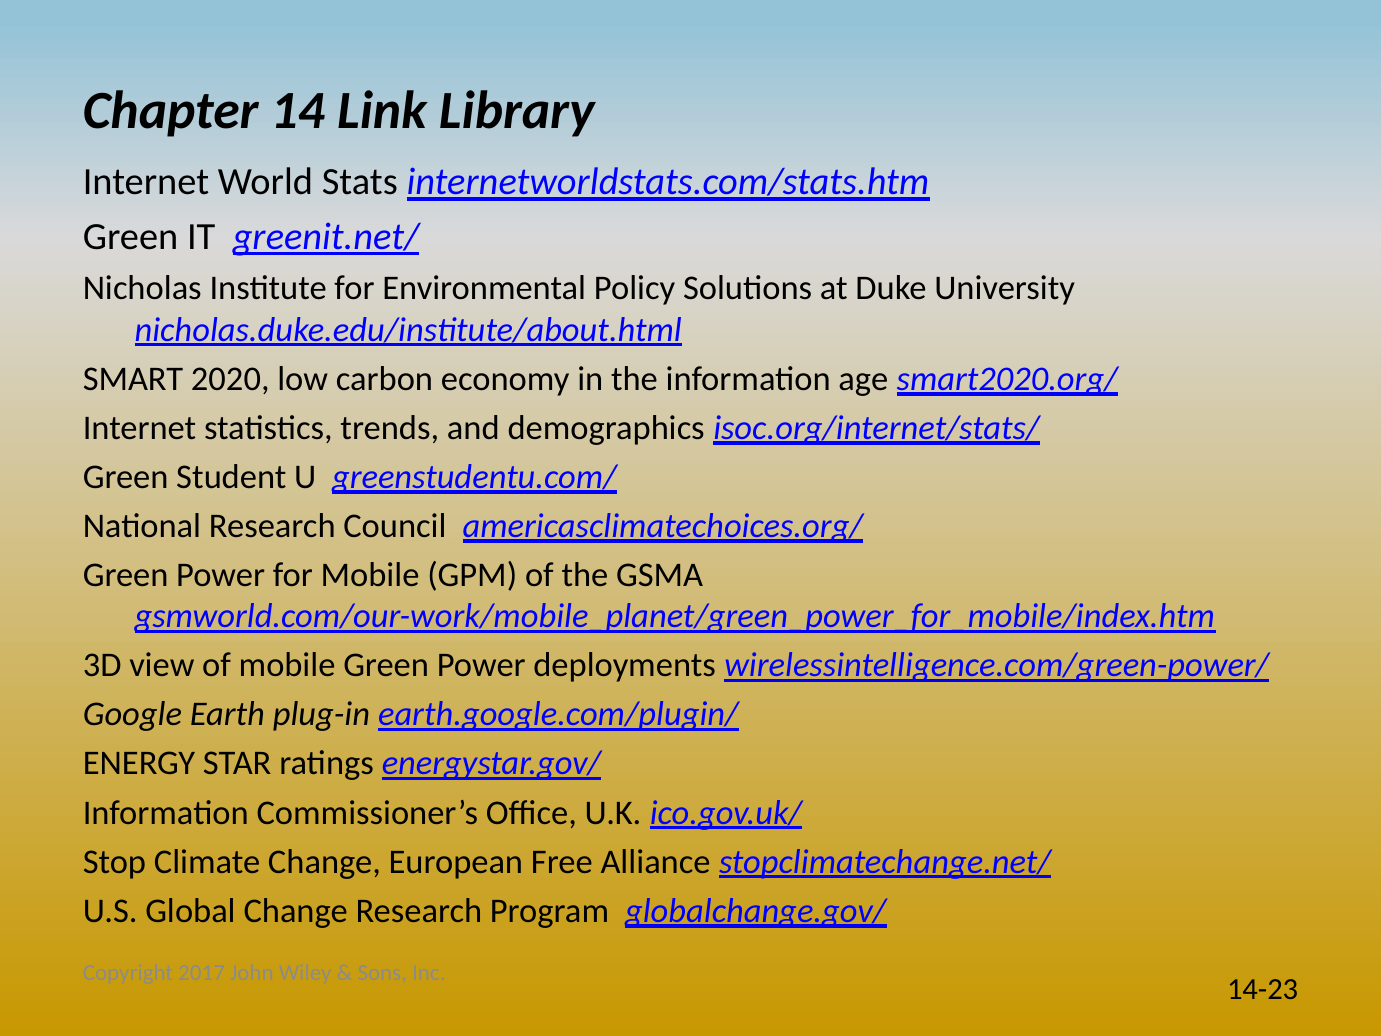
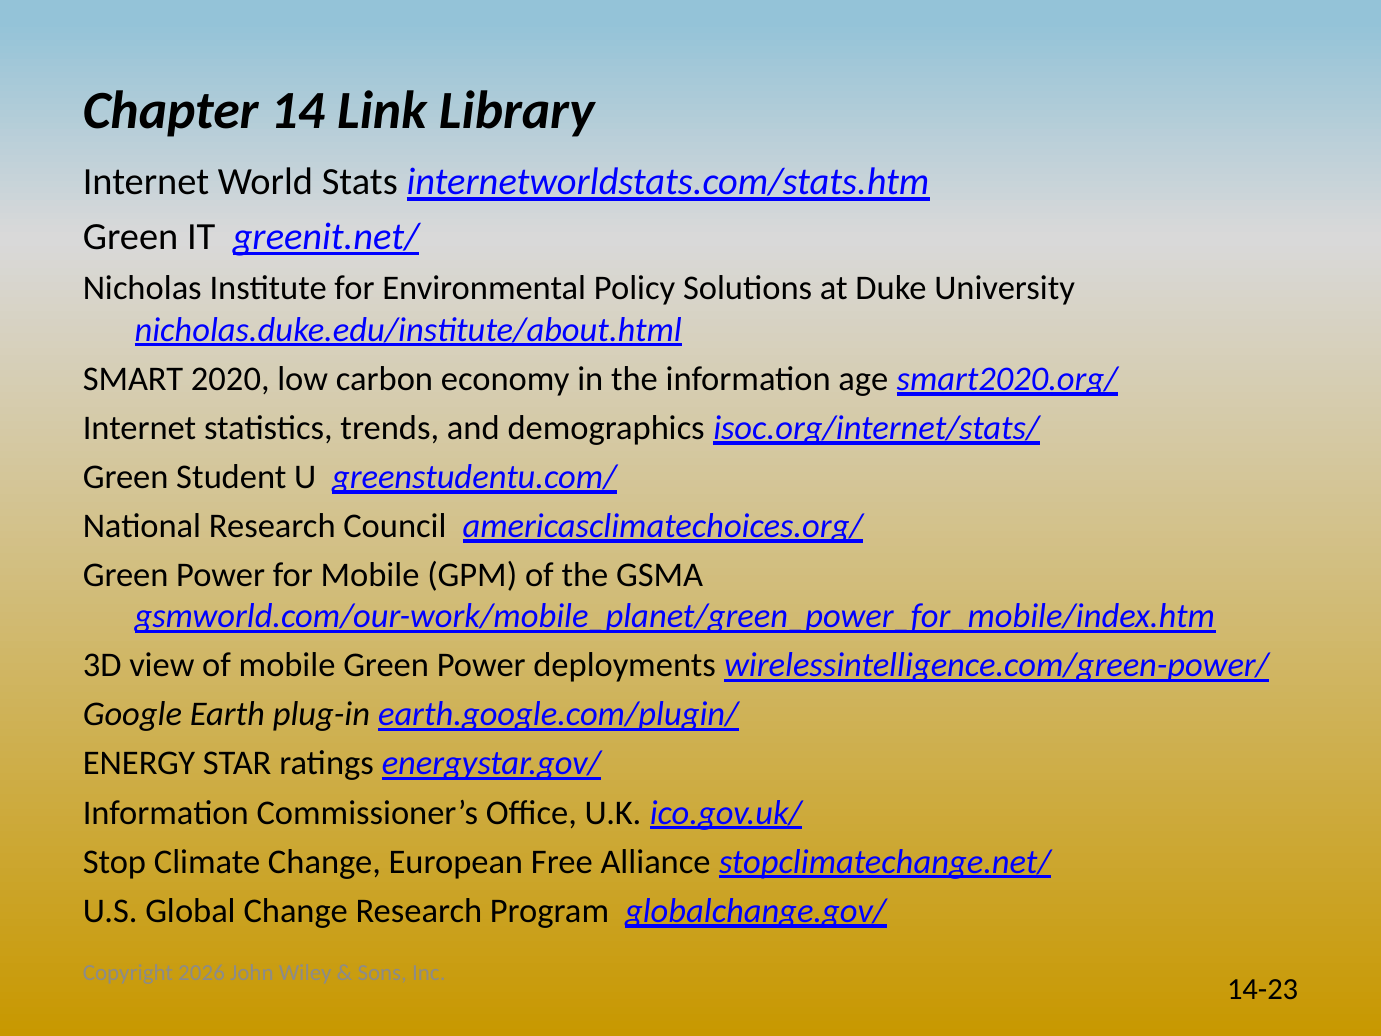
2017: 2017 -> 2026
